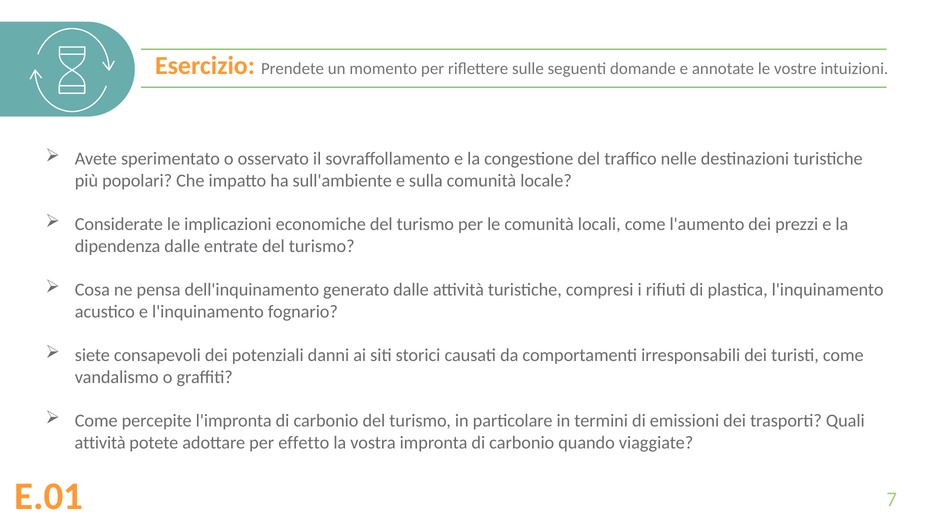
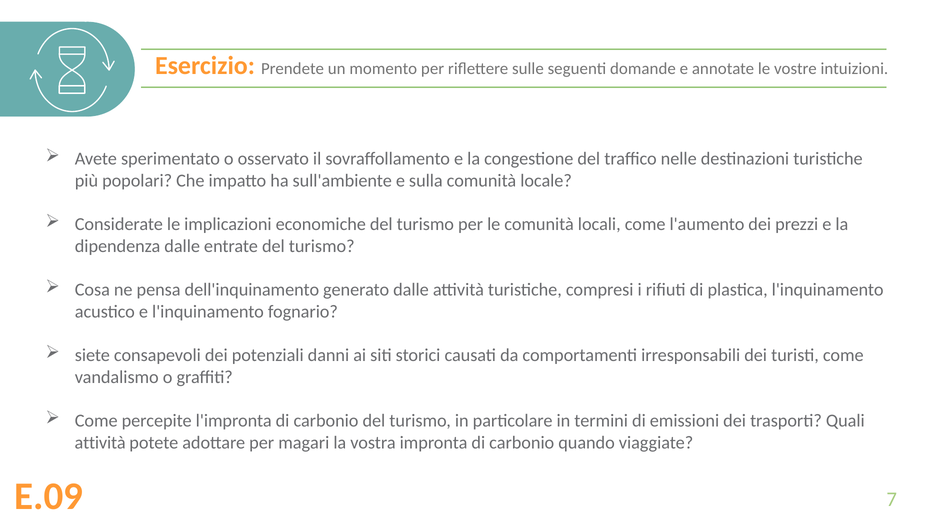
effetto: effetto -> magari
E.01: E.01 -> E.09
